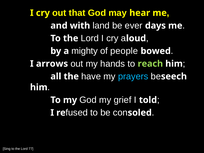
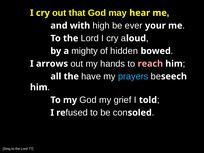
land: land -> high
days: days -> your
people: people -> hidden
reach colour: light green -> pink
